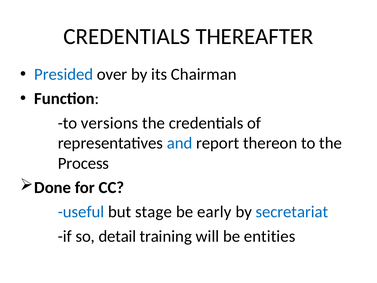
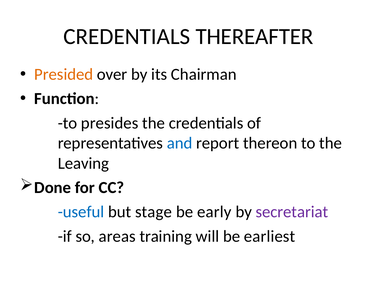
Presided colour: blue -> orange
versions: versions -> presides
Process: Process -> Leaving
secretariat colour: blue -> purple
detail: detail -> areas
entities: entities -> earliest
